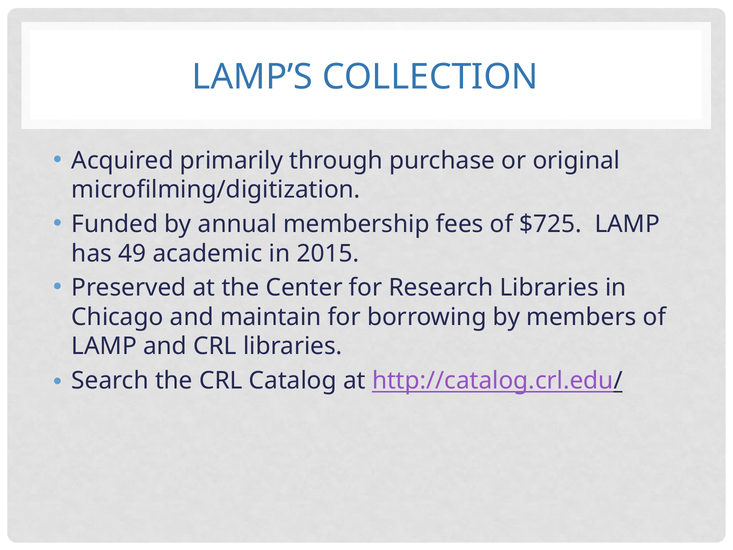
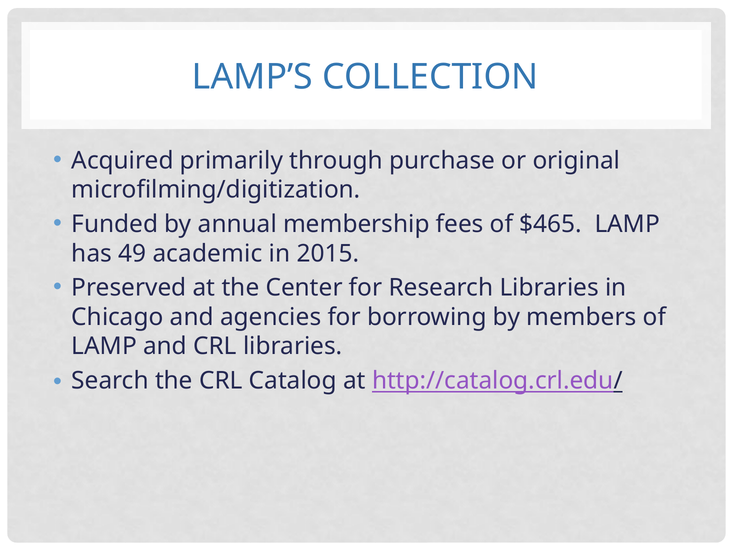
$725: $725 -> $465
maintain: maintain -> agencies
